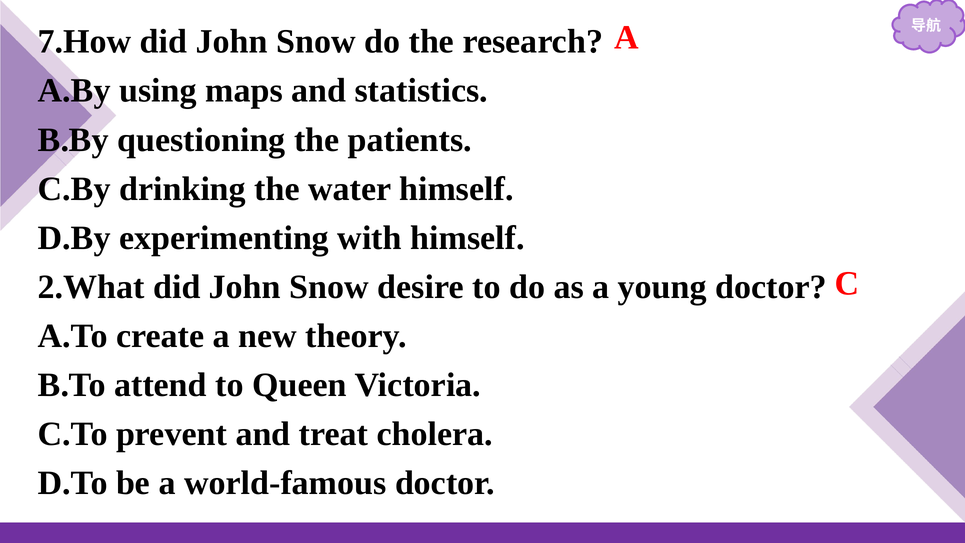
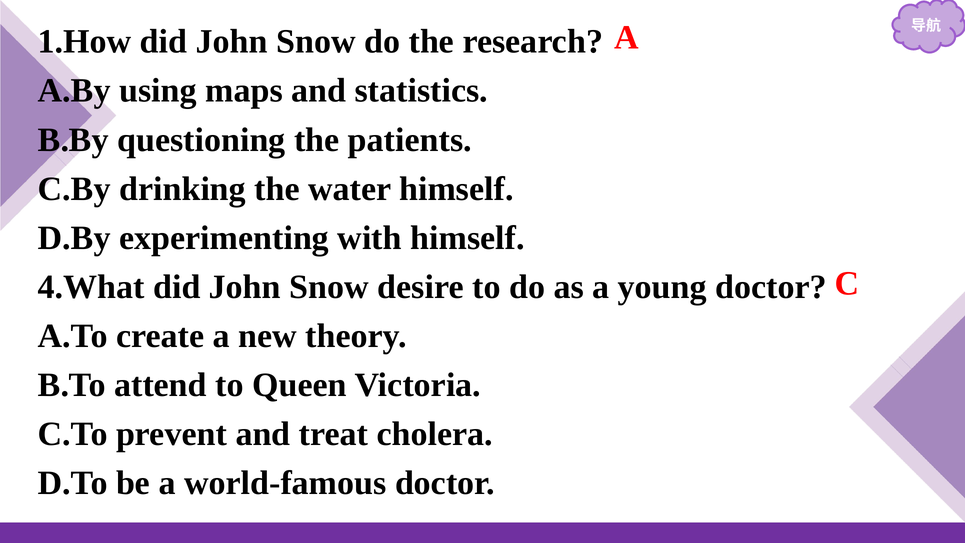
7.How: 7.How -> 1.How
2.What: 2.What -> 4.What
